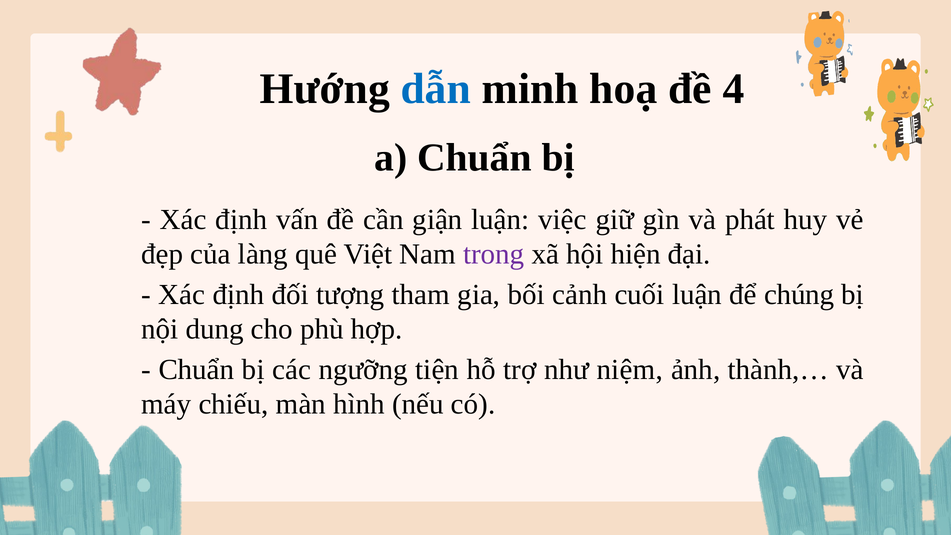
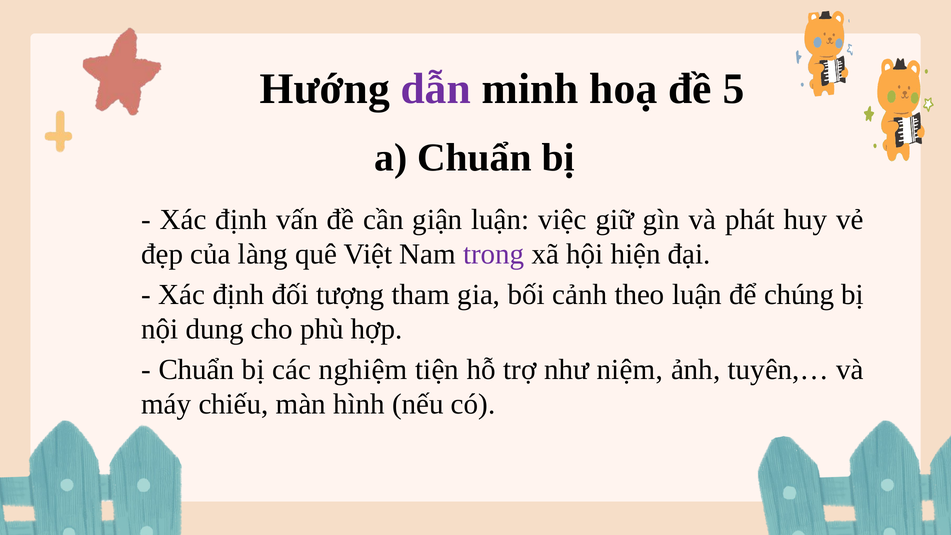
dẫn colour: blue -> purple
4: 4 -> 5
cuối: cuối -> theo
ngưỡng: ngưỡng -> nghiệm
thành,…: thành,… -> tuyên,…
